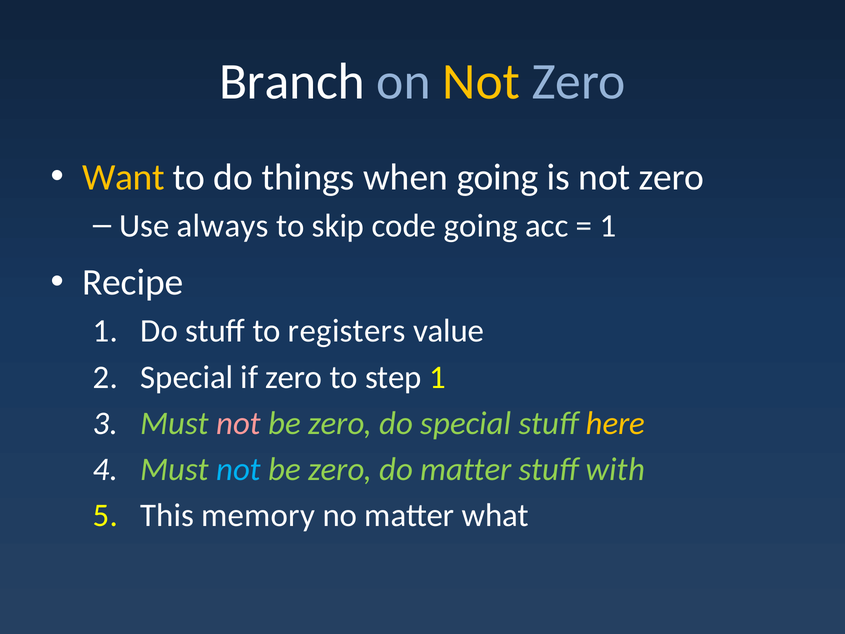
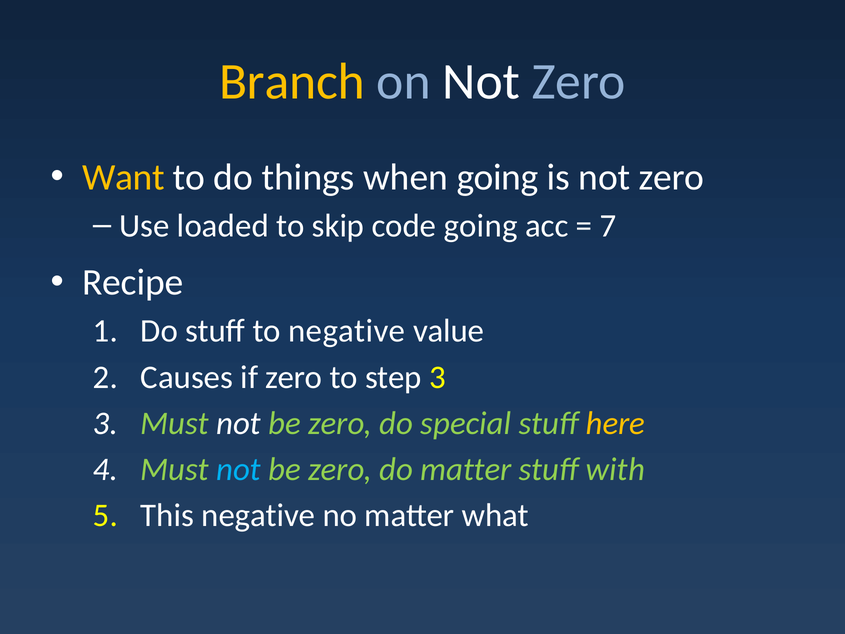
Branch colour: white -> yellow
Not at (481, 82) colour: yellow -> white
always: always -> loaded
1 at (608, 226): 1 -> 7
to registers: registers -> negative
Special at (187, 377): Special -> Causes
step 1: 1 -> 3
not at (238, 423) colour: pink -> white
This memory: memory -> negative
